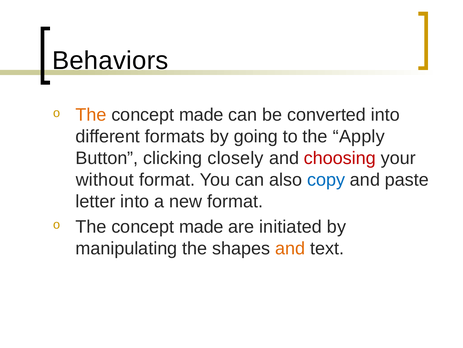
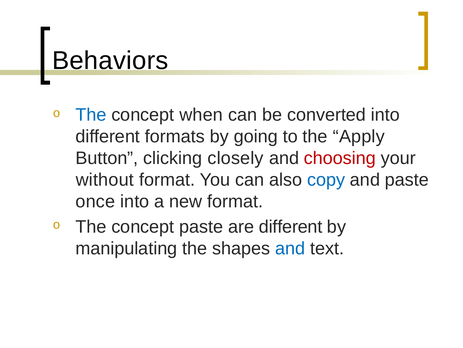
The at (91, 115) colour: orange -> blue
made at (201, 115): made -> when
letter: letter -> once
made at (201, 226): made -> paste
are initiated: initiated -> different
and at (290, 248) colour: orange -> blue
